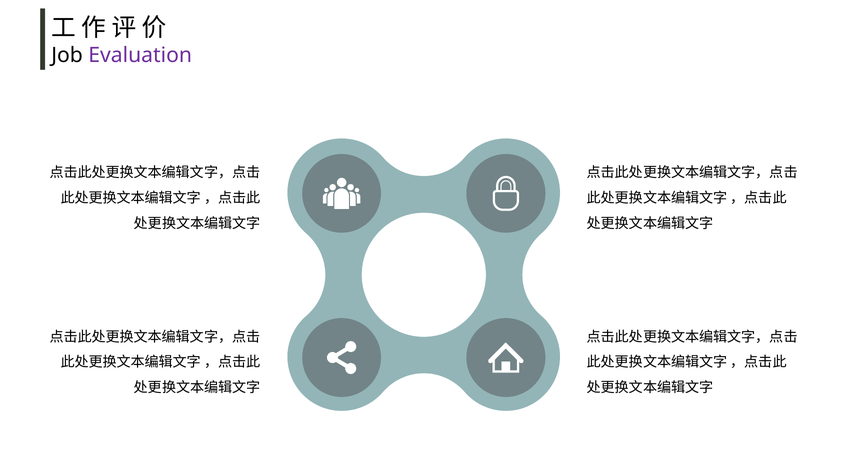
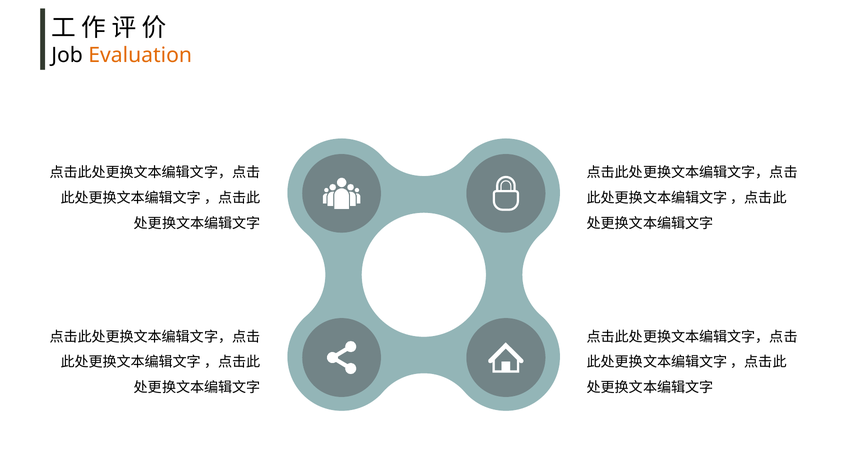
Evaluation colour: purple -> orange
